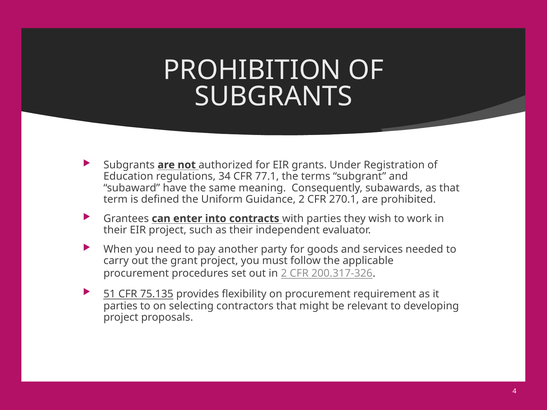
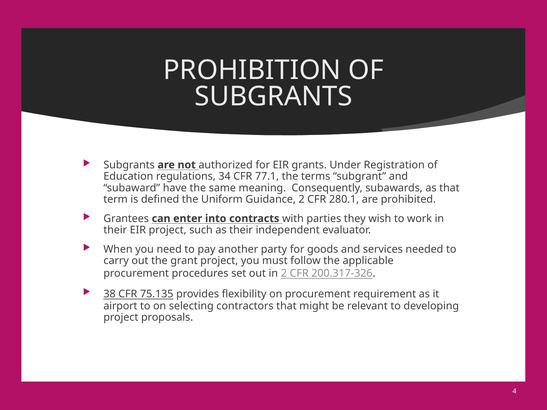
270.1: 270.1 -> 280.1
51: 51 -> 38
parties at (120, 306): parties -> airport
